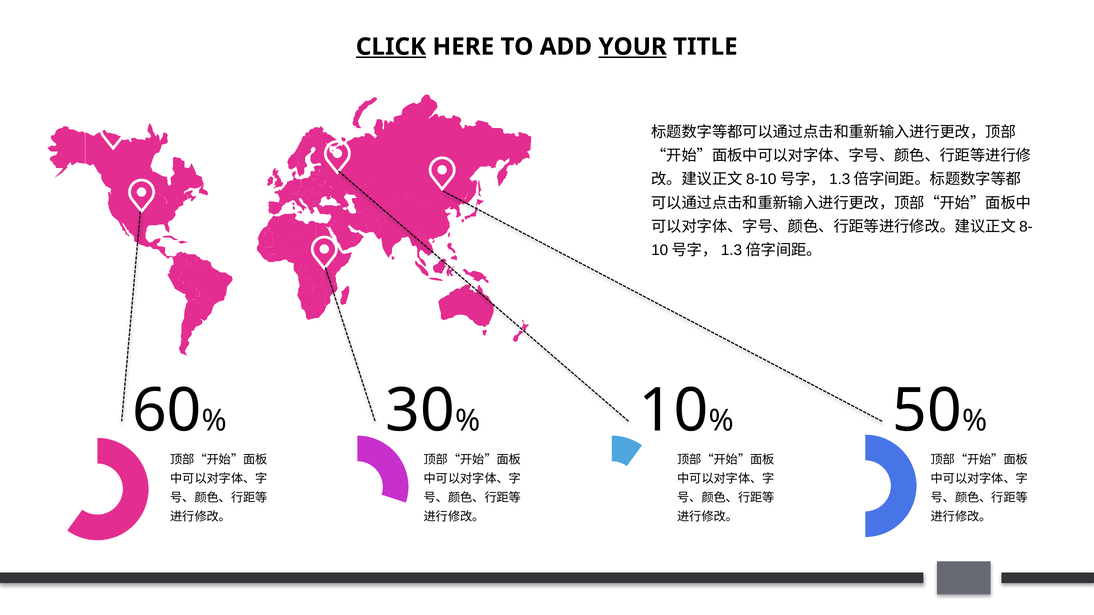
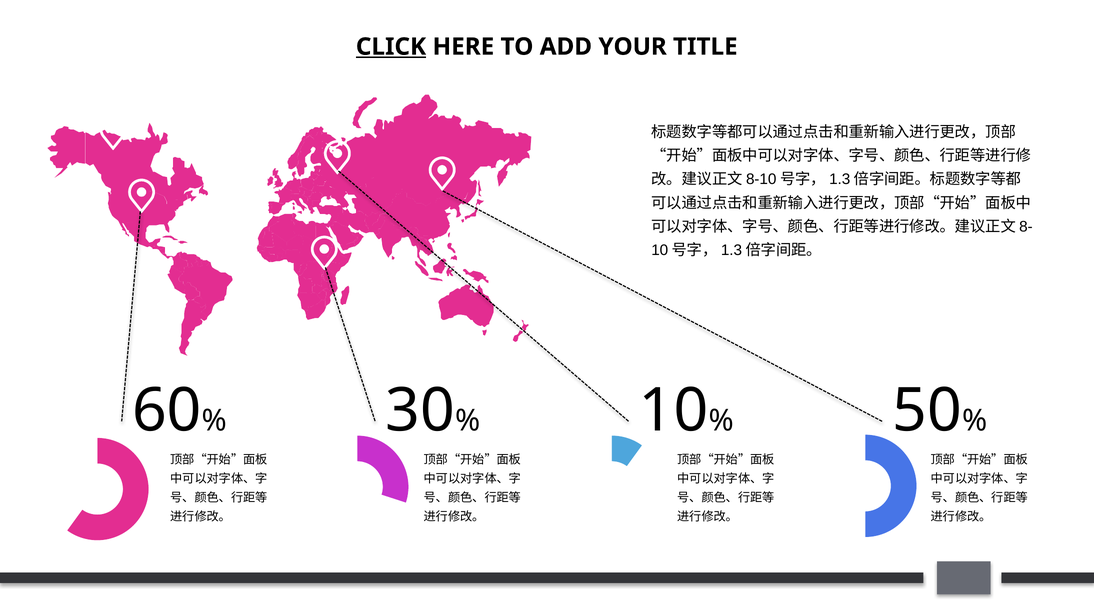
YOUR underline: present -> none
